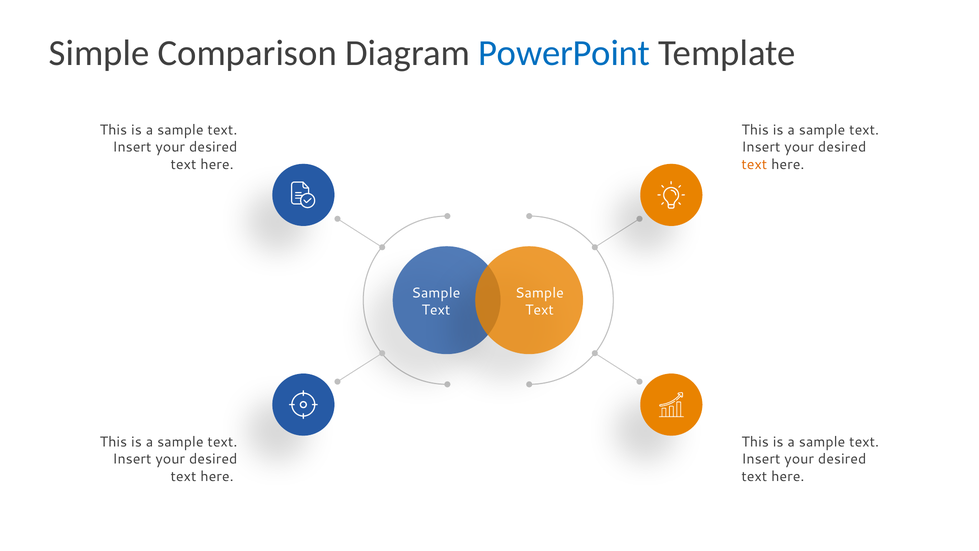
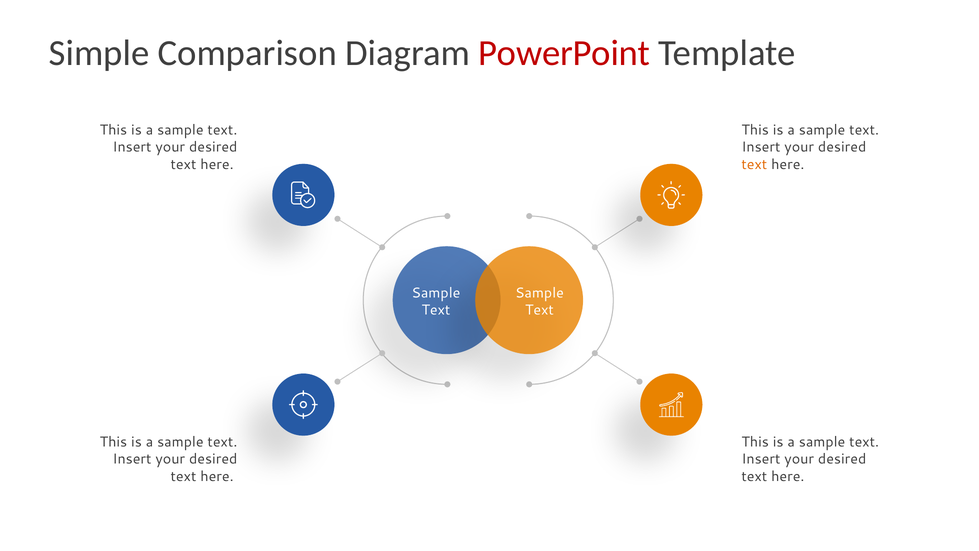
PowerPoint colour: blue -> red
